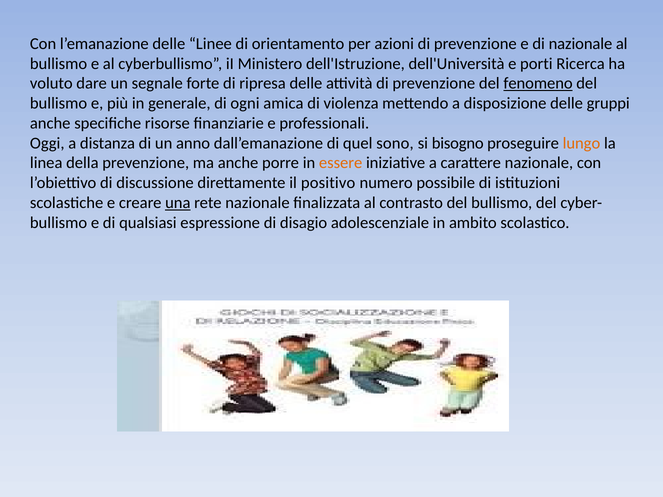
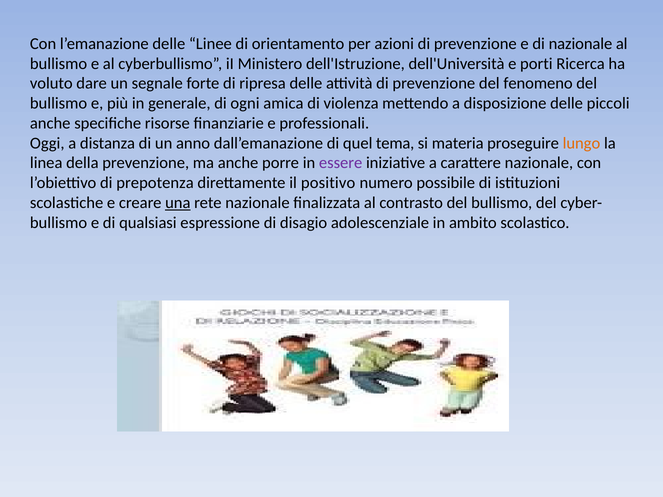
fenomeno underline: present -> none
gruppi: gruppi -> piccoli
sono: sono -> tema
bisogno: bisogno -> materia
essere colour: orange -> purple
discussione: discussione -> prepotenza
